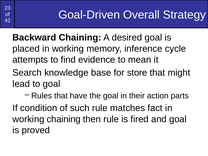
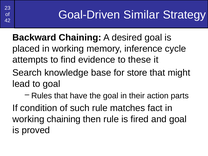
Overall: Overall -> Similar
mean: mean -> these
